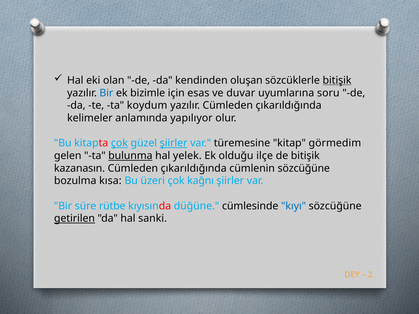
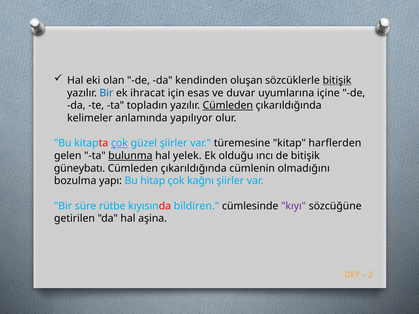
bizimle: bizimle -> ihracat
soru: soru -> içine
koydum: koydum -> topladın
Cümleden at (228, 106) underline: none -> present
şiirler at (174, 143) underline: present -> none
görmedim: görmedim -> harflerden
ilçe: ilçe -> ıncı
kazanasın: kazanasın -> güneybatı
cümlenin sözcüğüne: sözcüğüne -> olmadığını
kısa: kısa -> yapı
üzeri: üzeri -> hitap
düğüne: düğüne -> bildiren
kıyı colour: blue -> purple
getirilen underline: present -> none
sanki: sanki -> aşina
